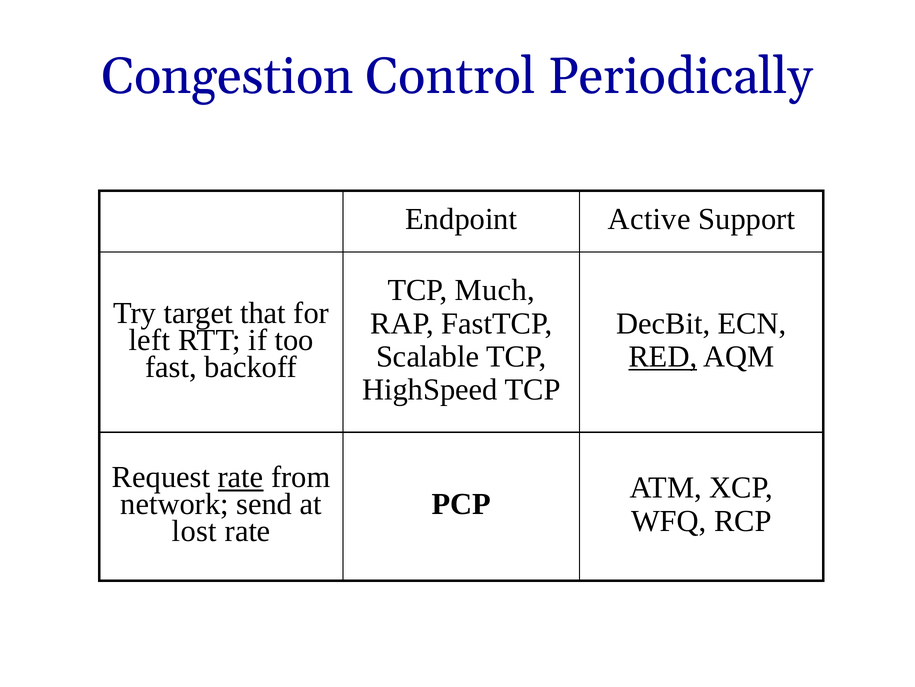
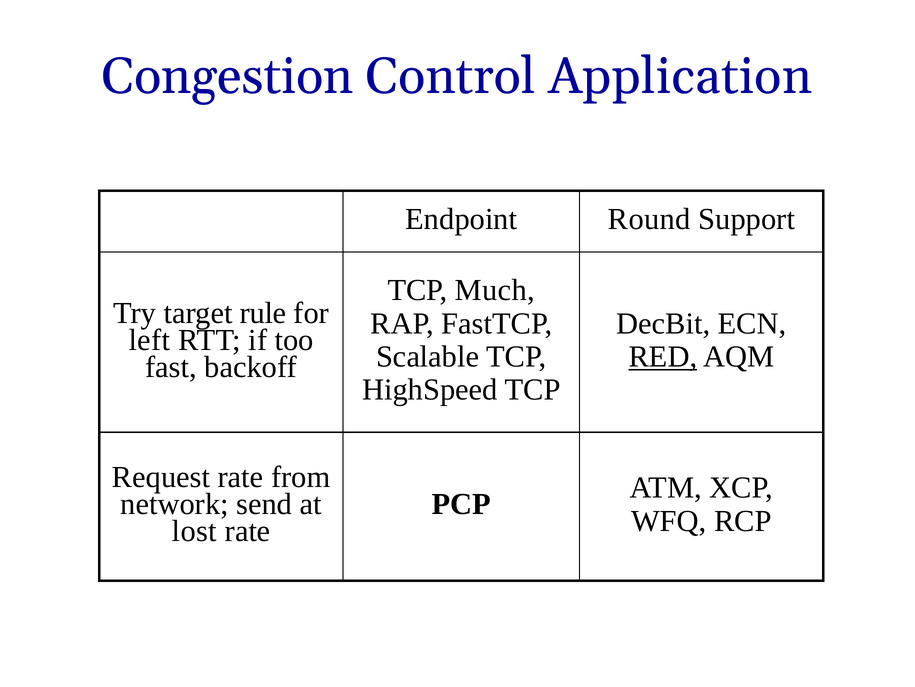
Periodically: Periodically -> Application
Active: Active -> Round
that: that -> rule
rate at (241, 477) underline: present -> none
